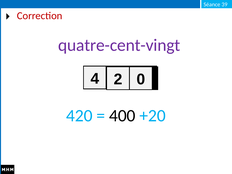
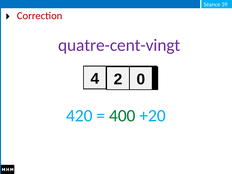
400 colour: black -> green
